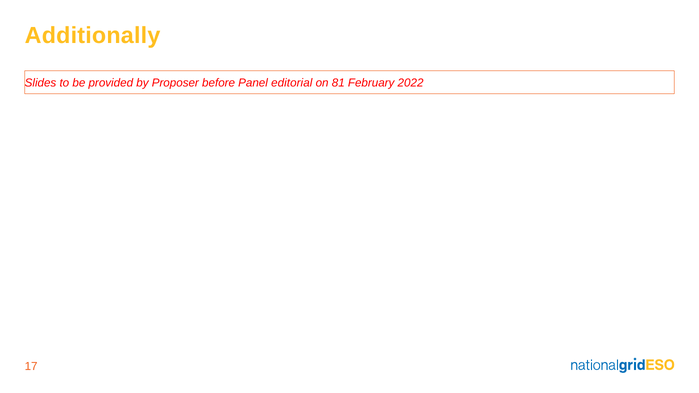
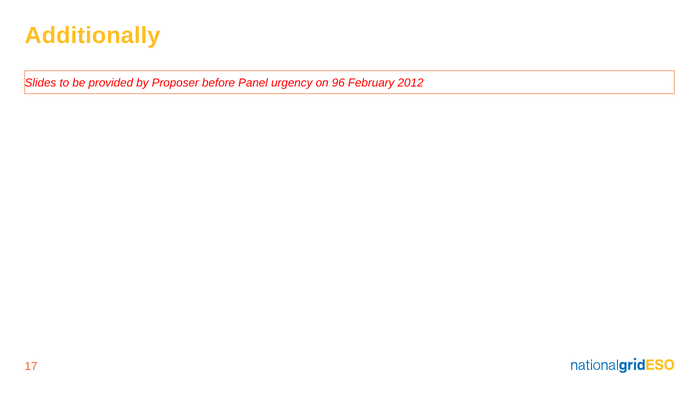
editorial: editorial -> urgency
81: 81 -> 96
2022: 2022 -> 2012
